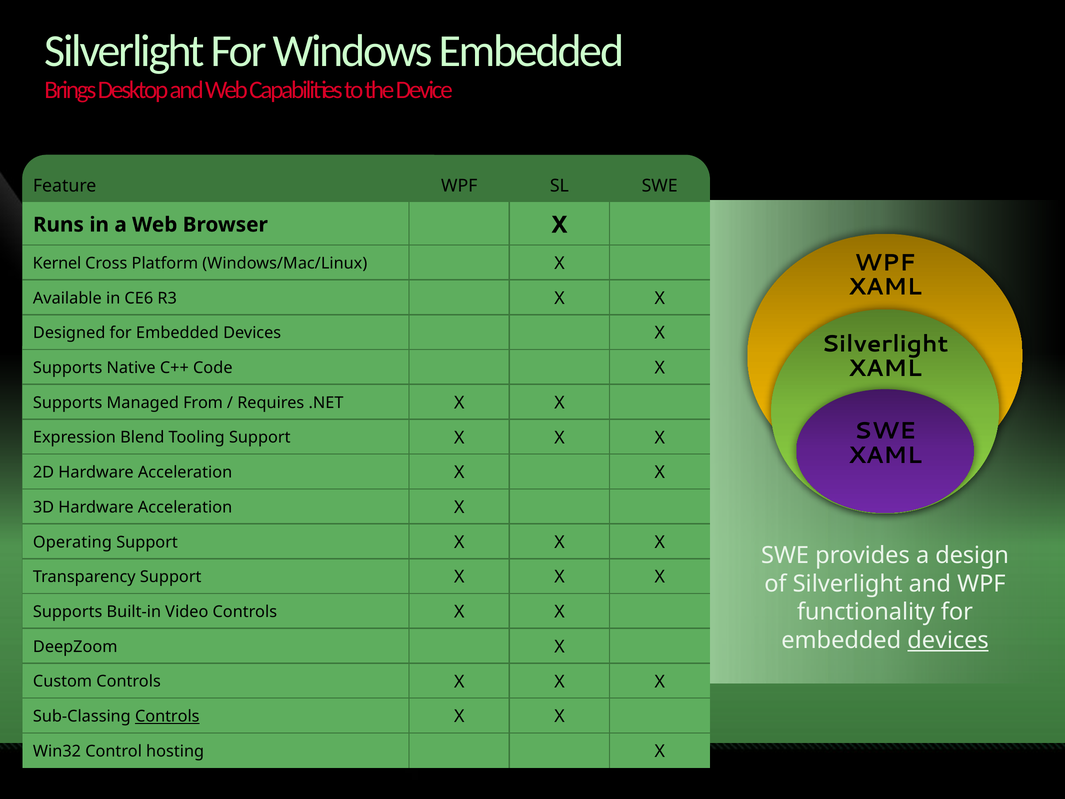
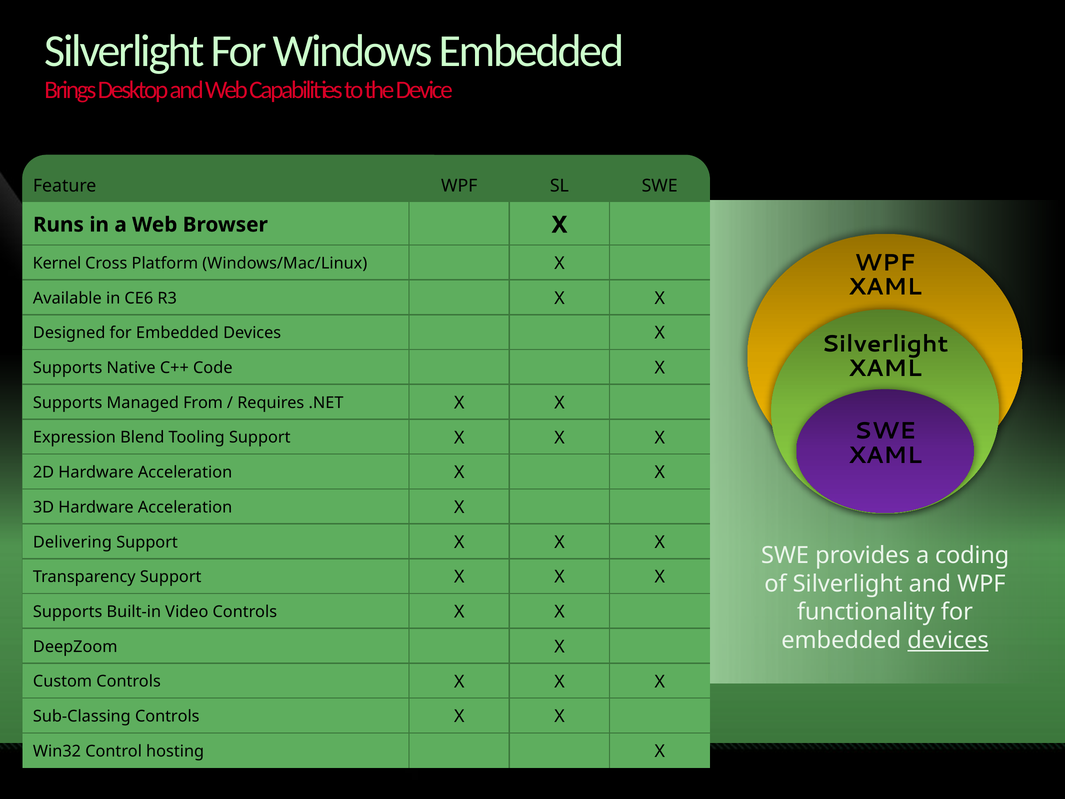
Operating: Operating -> Delivering
design: design -> coding
Controls at (167, 716) underline: present -> none
